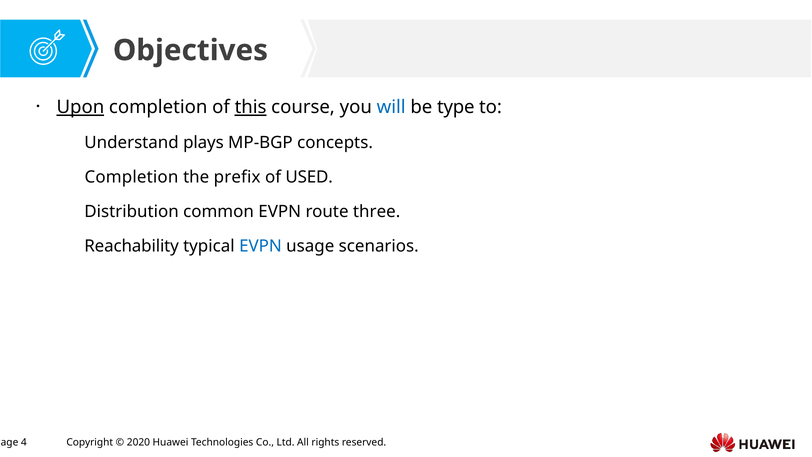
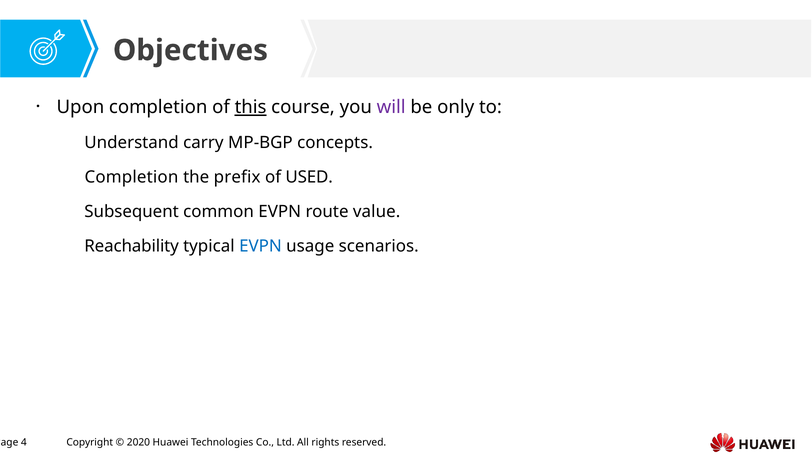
Upon underline: present -> none
will colour: blue -> purple
type: type -> only
plays: plays -> carry
Distribution: Distribution -> Subsequent
three: three -> value
